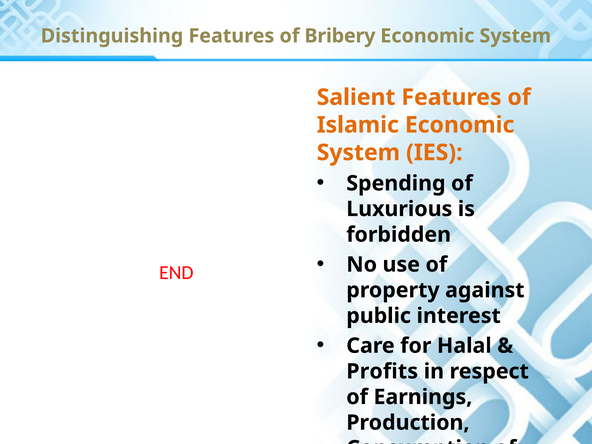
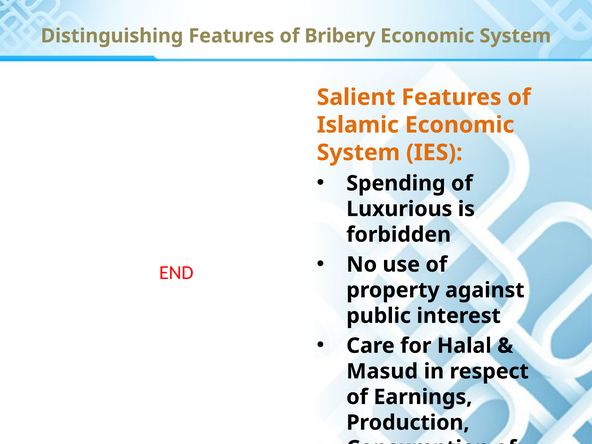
Profits: Profits -> Masud
